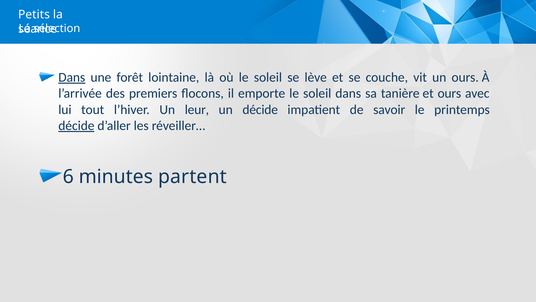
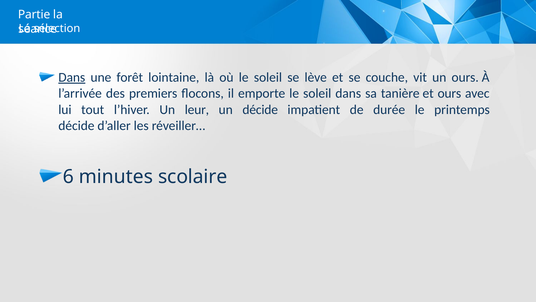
Petits: Petits -> Partie
savoir: savoir -> durée
décide at (76, 125) underline: present -> none
partent: partent -> scolaire
